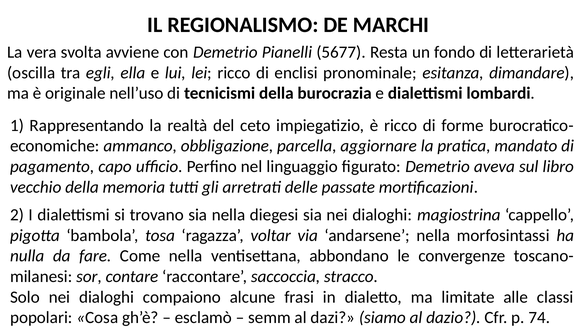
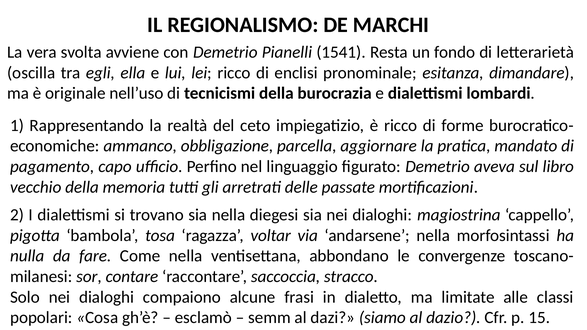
5677: 5677 -> 1541
74: 74 -> 15
